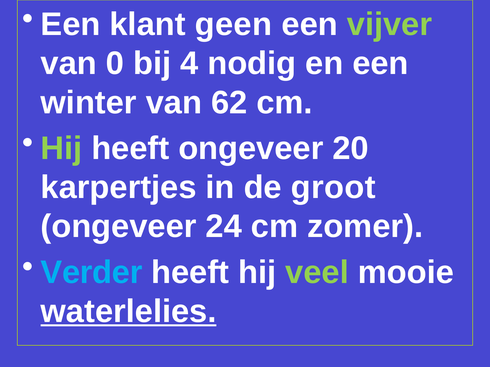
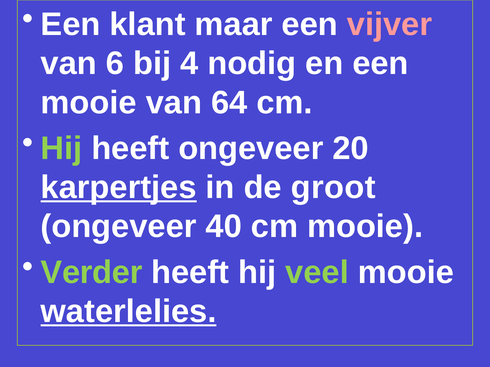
geen: geen -> maar
vijver colour: light green -> pink
0: 0 -> 6
winter at (89, 103): winter -> mooie
62: 62 -> 64
karpertjes underline: none -> present
24: 24 -> 40
cm zomer: zomer -> mooie
Verder colour: light blue -> light green
